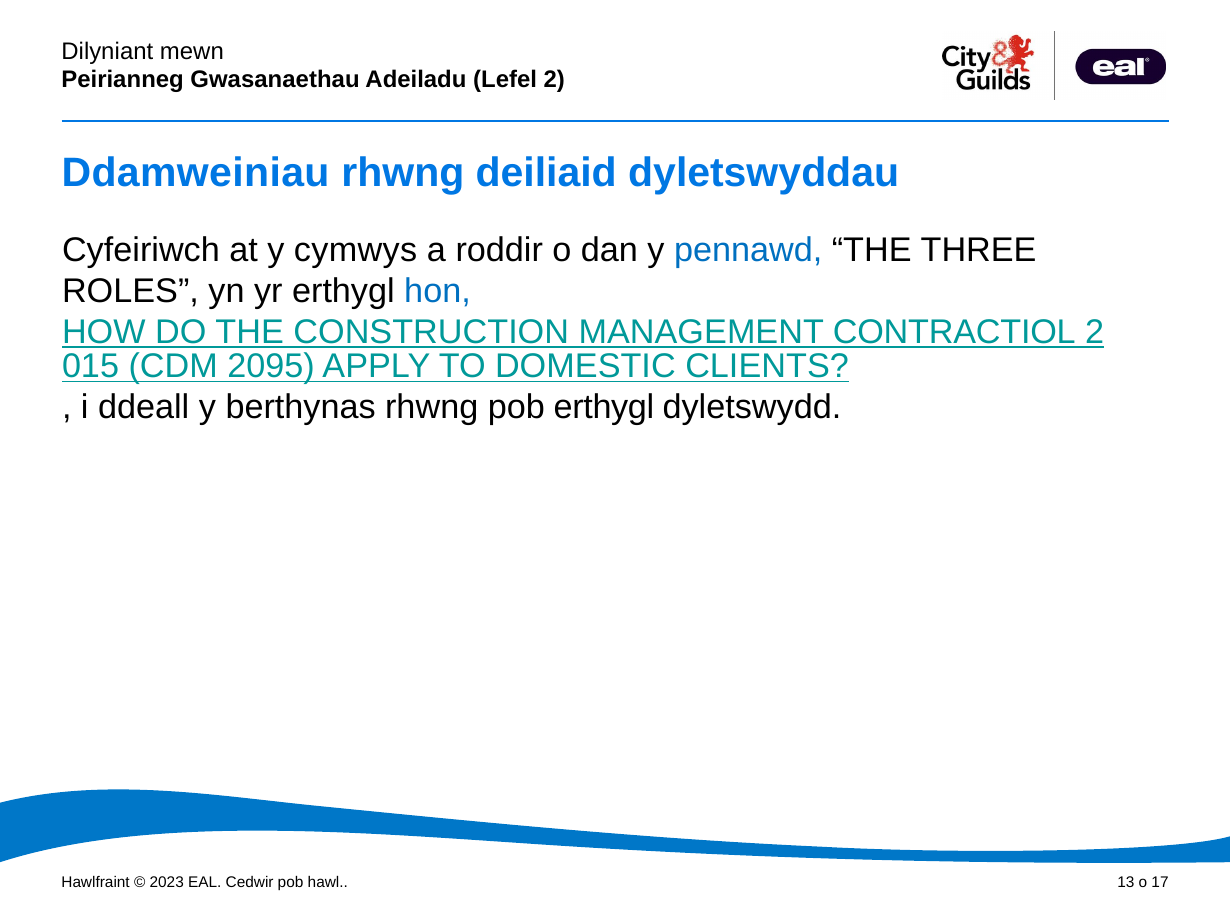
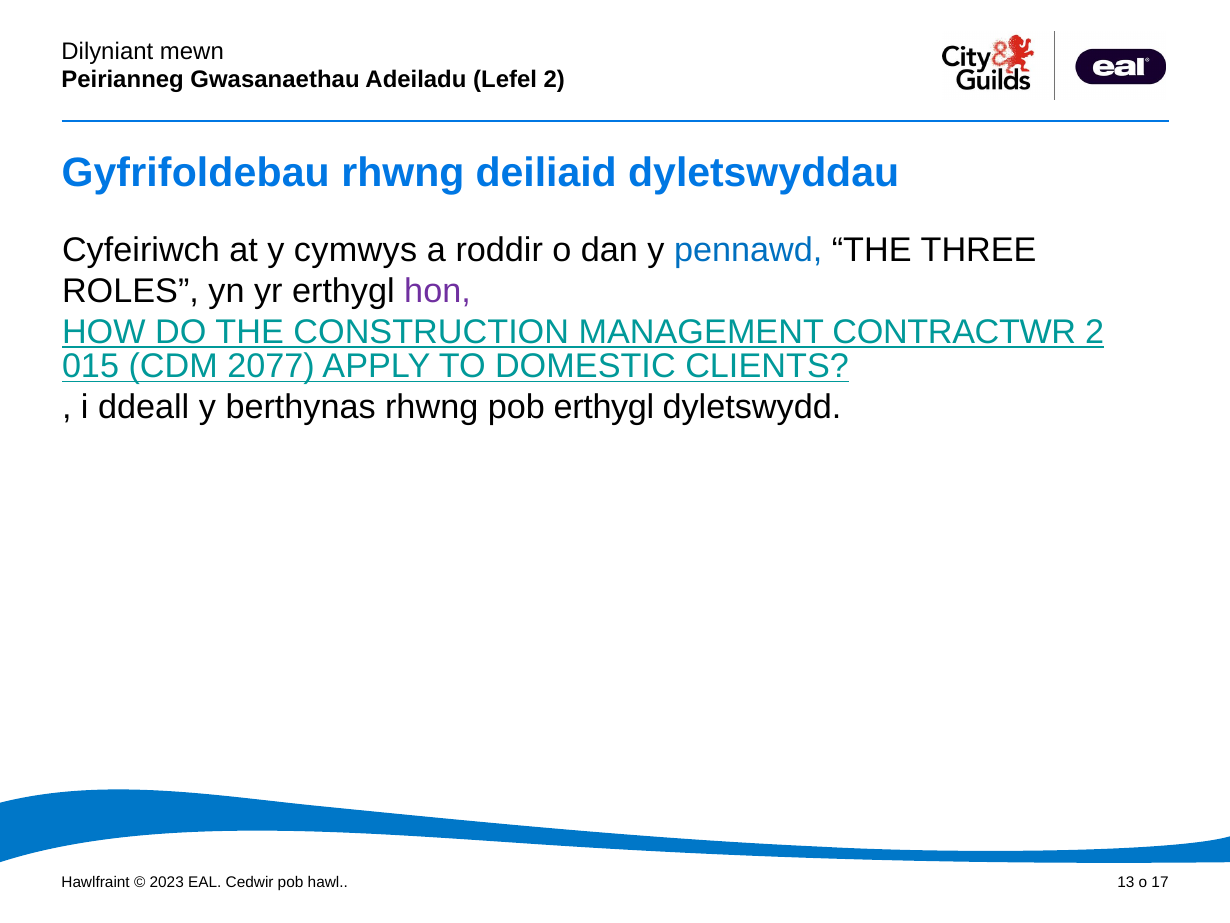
Ddamweiniau: Ddamweiniau -> Gyfrifoldebau
hon colour: blue -> purple
CONTRACTIOL: CONTRACTIOL -> CONTRACTWR
2095: 2095 -> 2077
